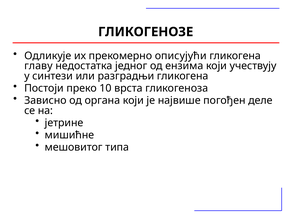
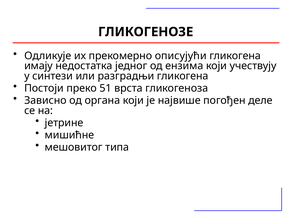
главу: главу -> имају
10: 10 -> 51
